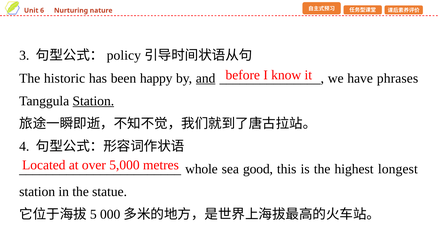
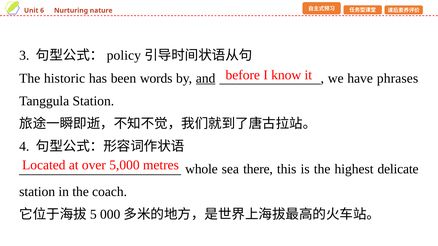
happy: happy -> words
Station at (93, 101) underline: present -> none
good: good -> there
longest: longest -> delicate
statue: statue -> coach
